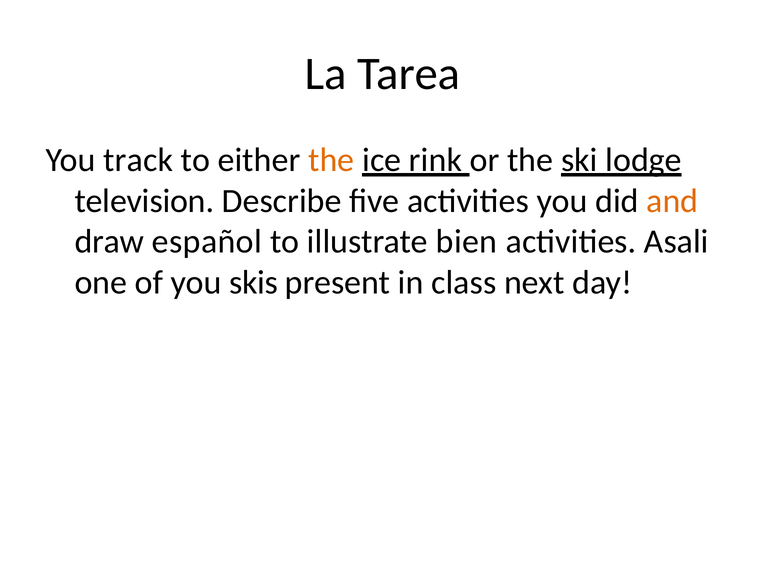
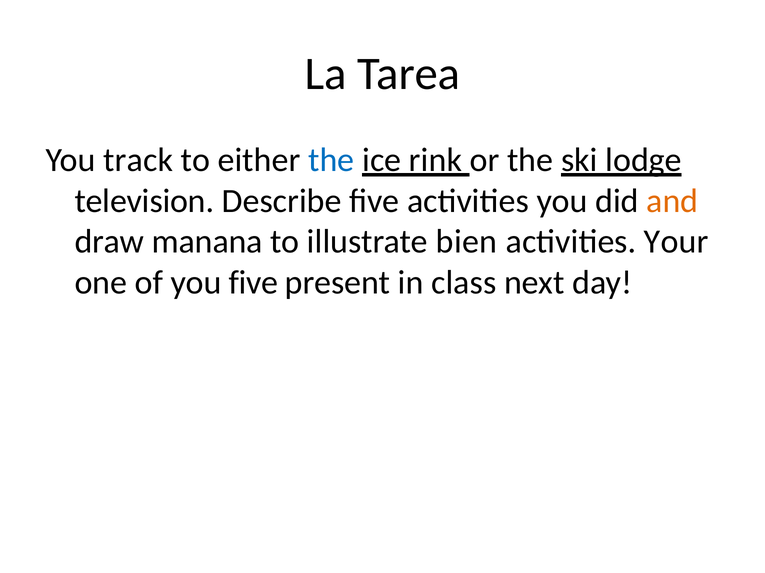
the at (331, 160) colour: orange -> blue
español: español -> manana
Asali: Asali -> Your
you skis: skis -> five
